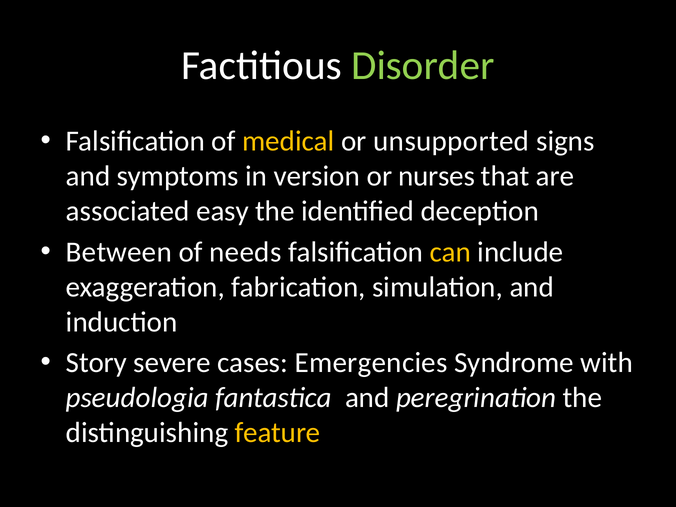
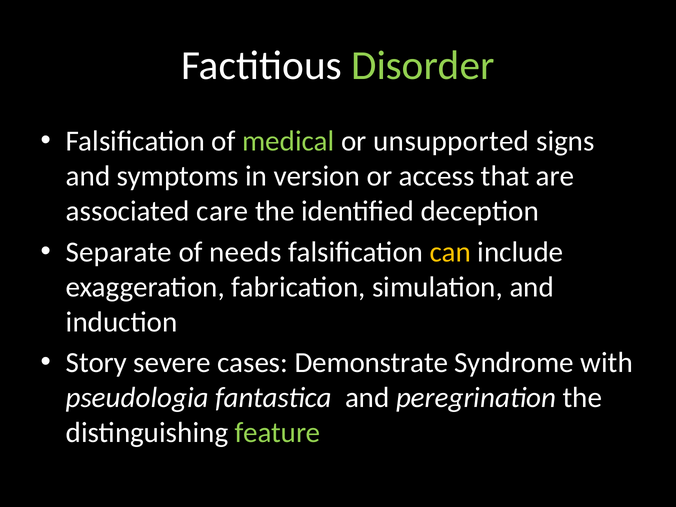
medical colour: yellow -> light green
nurses: nurses -> access
easy: easy -> care
Between: Between -> Separate
Emergencies: Emergencies -> Demonstrate
feature colour: yellow -> light green
